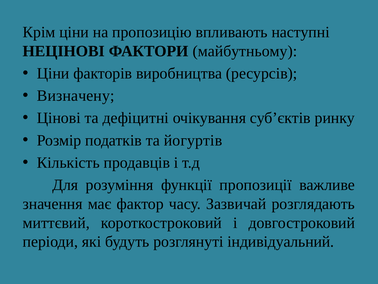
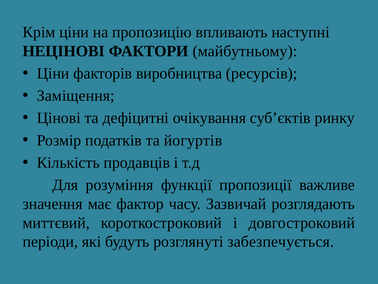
Визначену: Визначену -> Заміщення
індивідуальний: індивідуальний -> забезпечується
